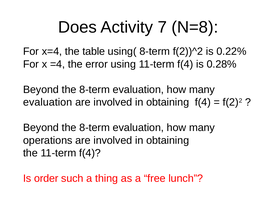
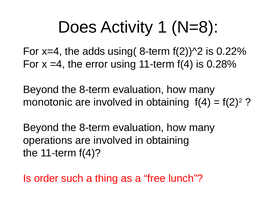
7: 7 -> 1
table: table -> adds
evaluation at (48, 102): evaluation -> monotonic
